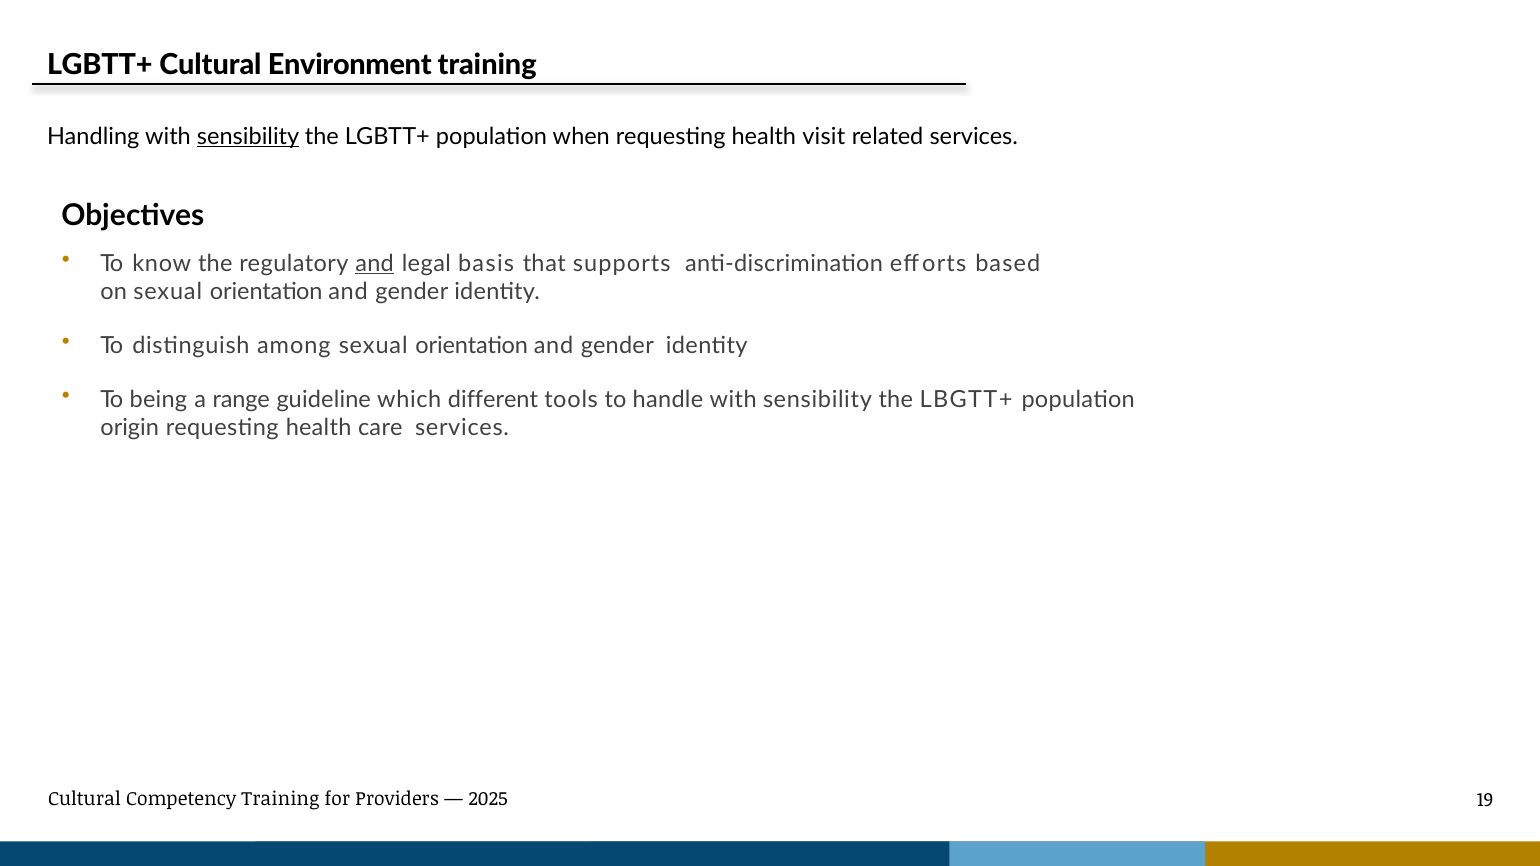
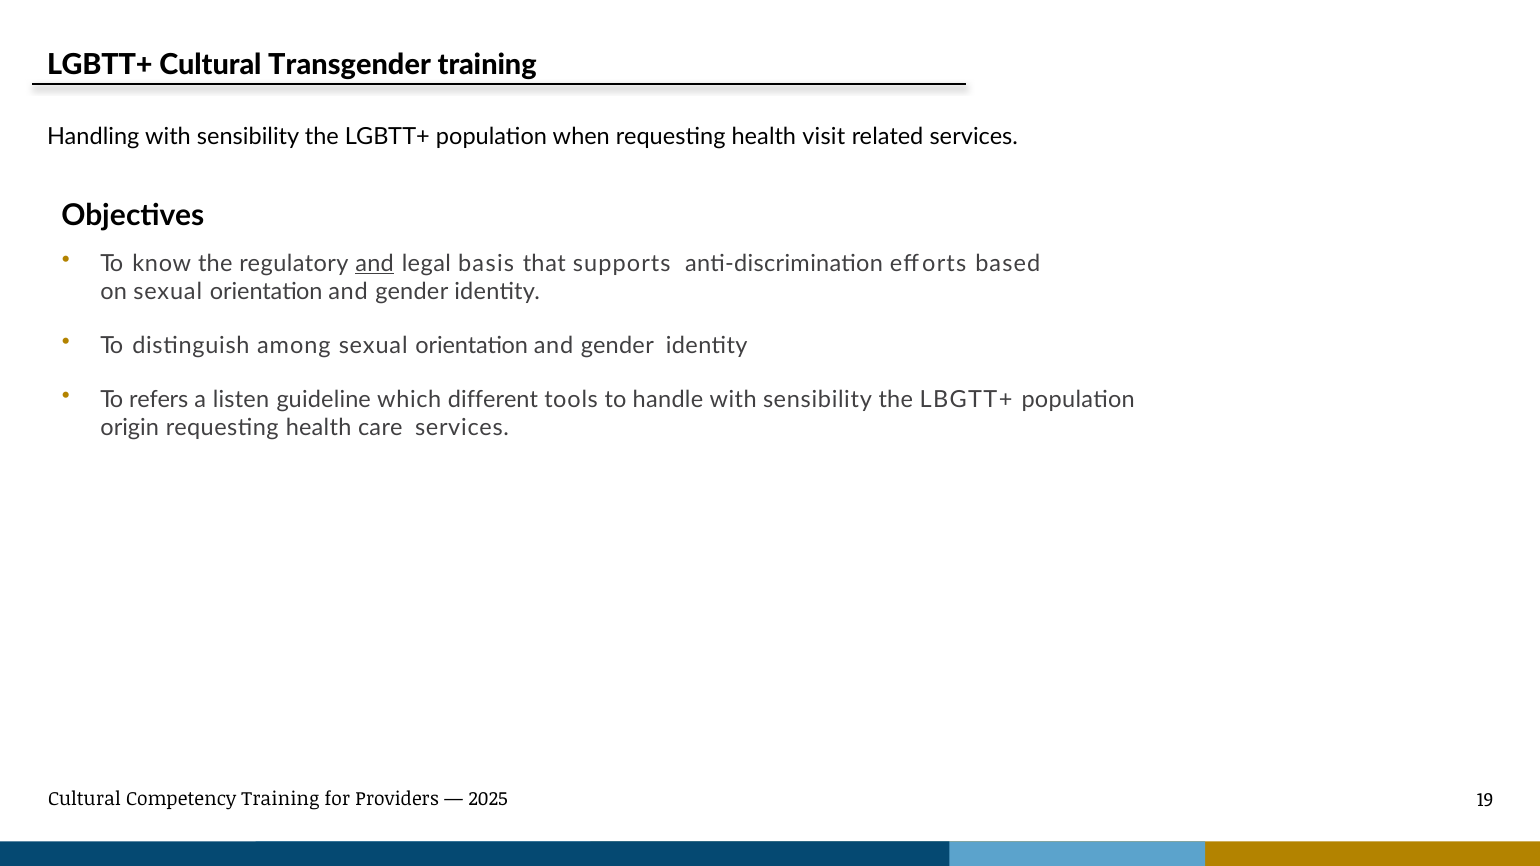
Environment: Environment -> Transgender
sensibility at (248, 136) underline: present -> none
being: being -> refers
range: range -> listen
